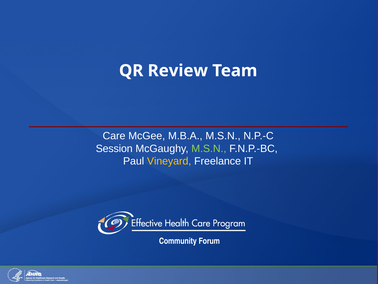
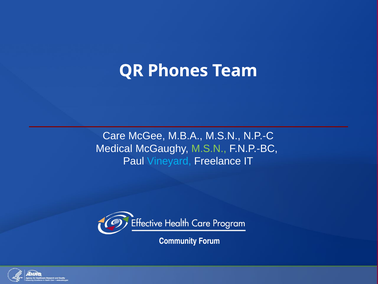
Review: Review -> Phones
Session: Session -> Medical
Vineyard colour: yellow -> light blue
